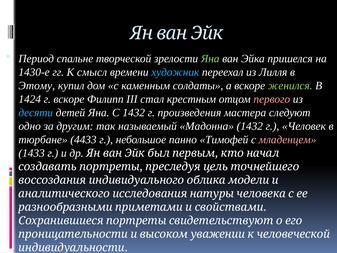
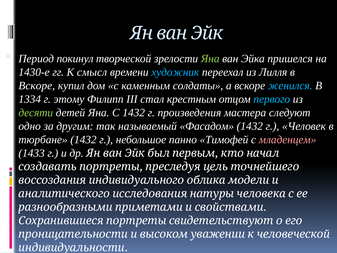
спальне: спальне -> покинул
Этому at (37, 86): Этому -> Вскоре
женился colour: light green -> light blue
1424: 1424 -> 1334
г вскоре: вскоре -> этому
первого colour: pink -> light blue
десяти colour: light blue -> light green
Мадонна: Мадонна -> Фасадом
тюрбане 4433: 4433 -> 1432
